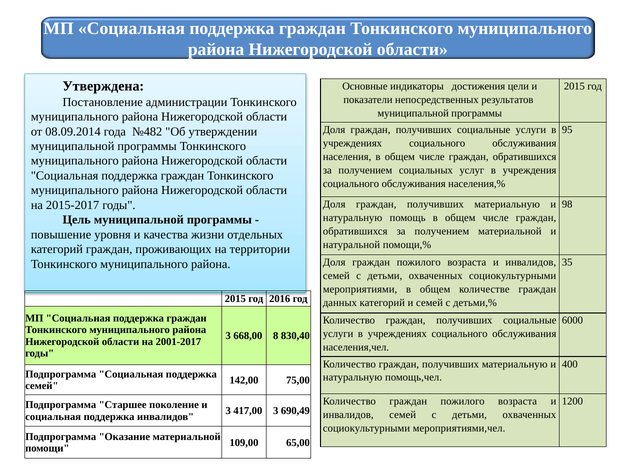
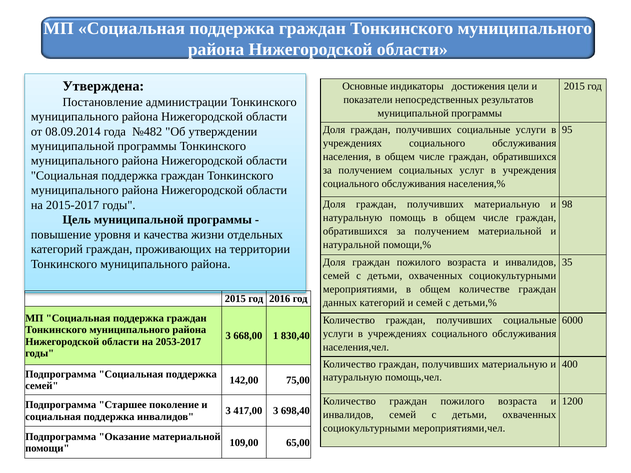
8: 8 -> 1
2001-2017: 2001-2017 -> 2053-2017
690,49: 690,49 -> 698,40
